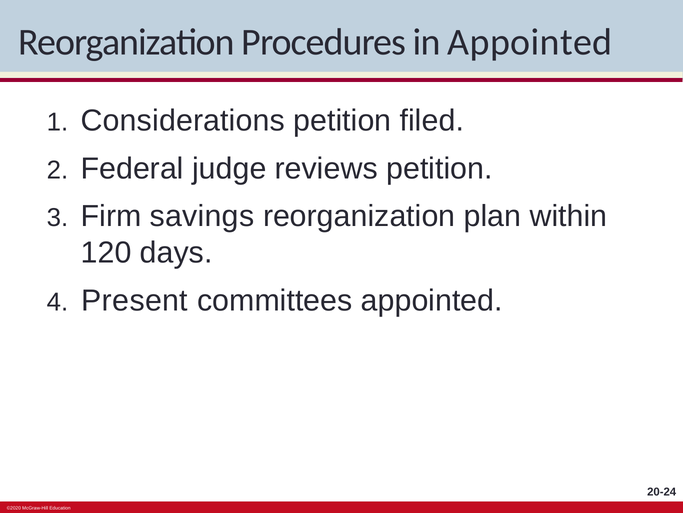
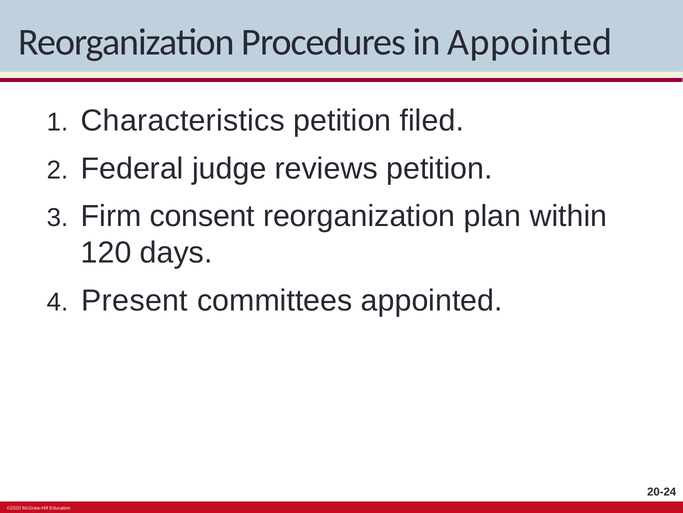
Considerations: Considerations -> Characteristics
savings: savings -> consent
